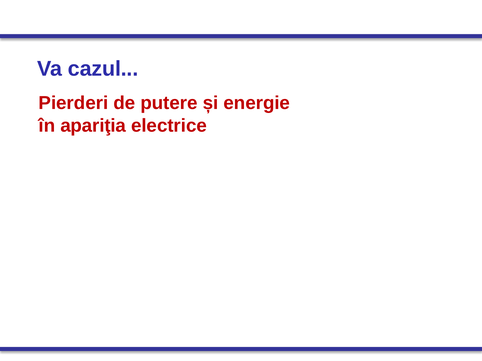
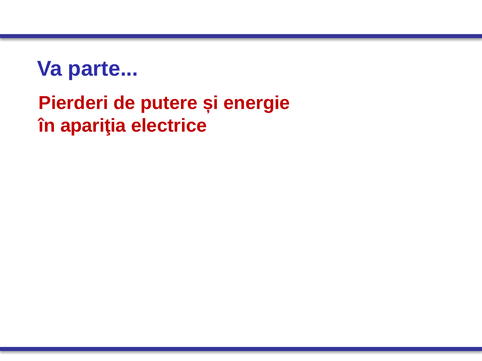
cazul: cazul -> parte
